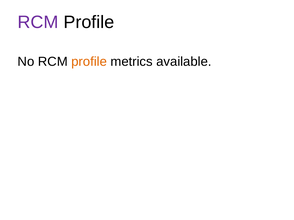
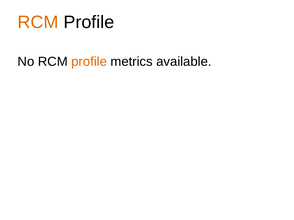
RCM at (38, 22) colour: purple -> orange
